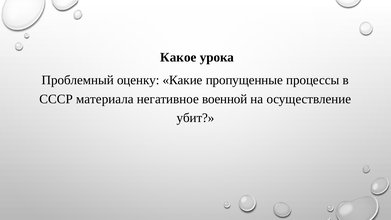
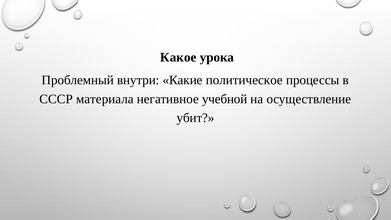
оценку: оценку -> внутри
пропущенные: пропущенные -> политическое
военной: военной -> учебной
